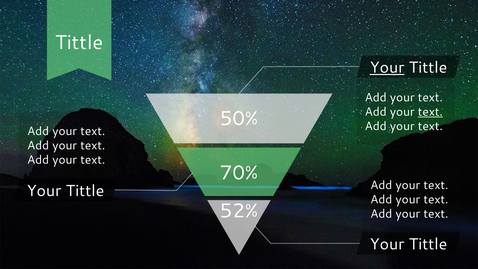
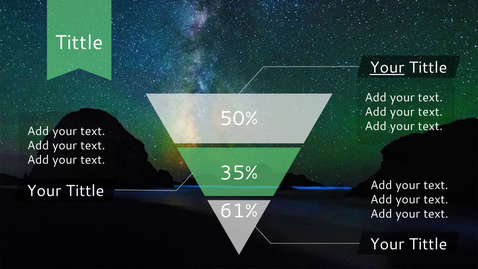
text at (430, 112) underline: present -> none
70%: 70% -> 35%
52%: 52% -> 61%
